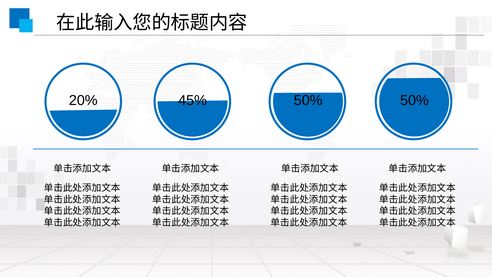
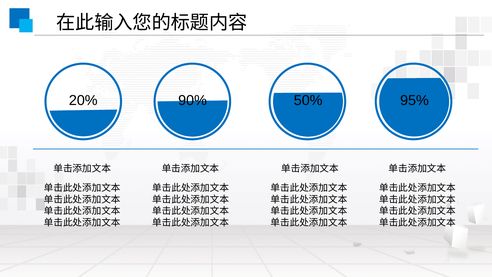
45%: 45% -> 90%
50% 50%: 50% -> 95%
